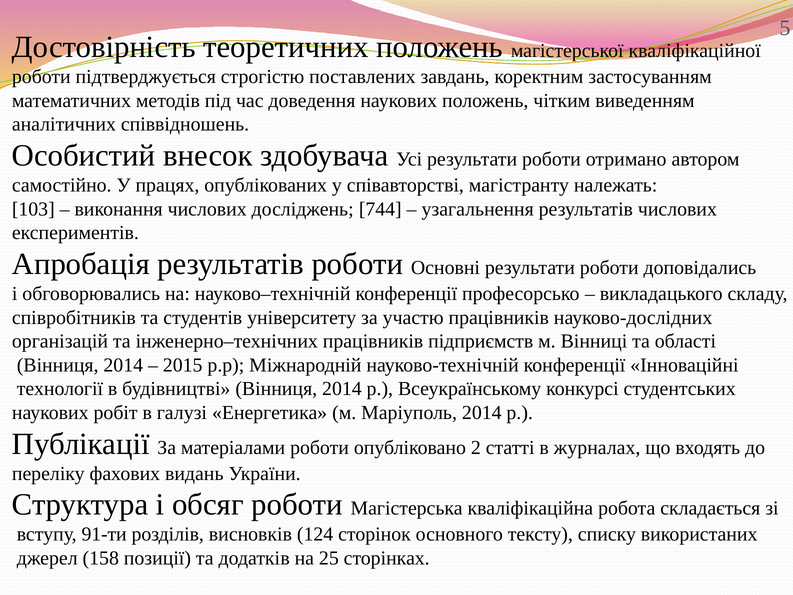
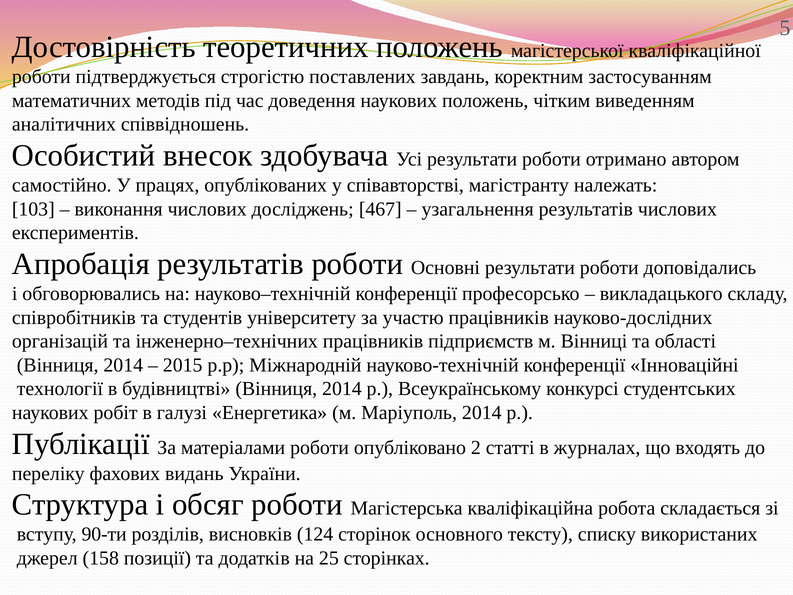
744: 744 -> 467
91-ти: 91-ти -> 90-ти
